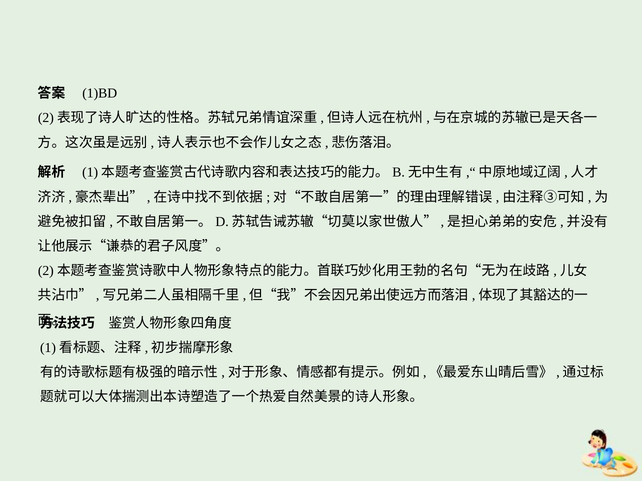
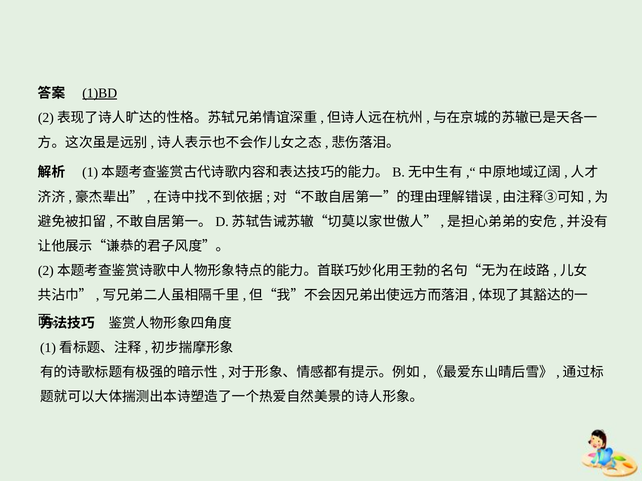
1)BD underline: none -> present
